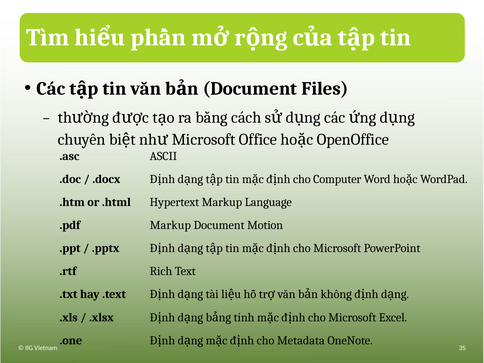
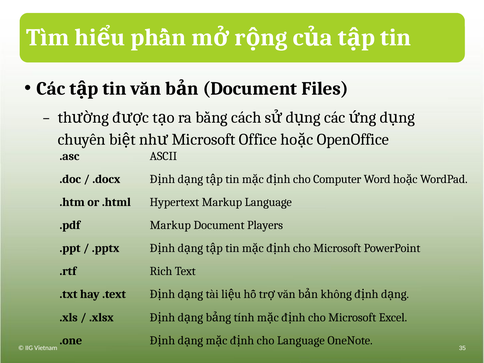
Motion: Motion -> Players
cho Metadata: Metadata -> Language
